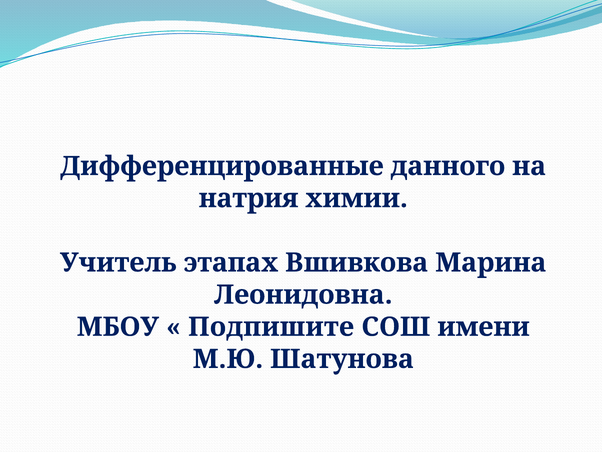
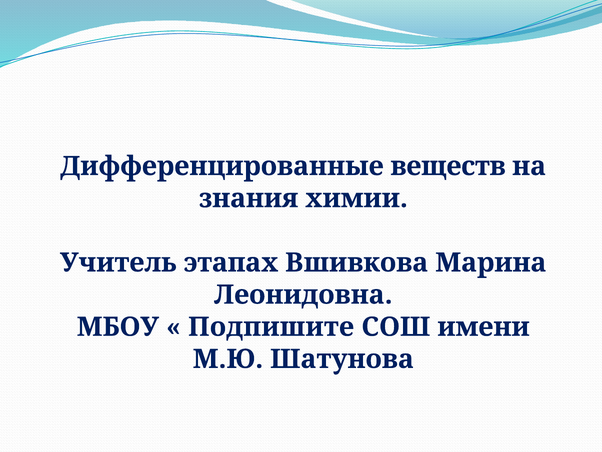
данного: данного -> веществ
натрия: натрия -> знания
